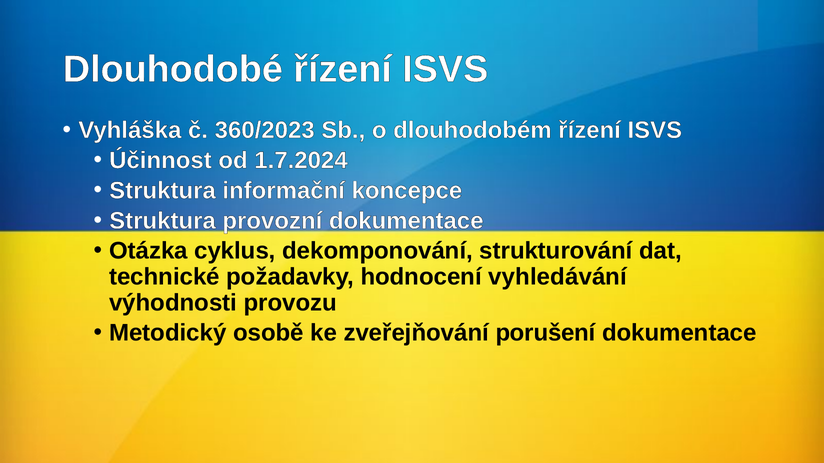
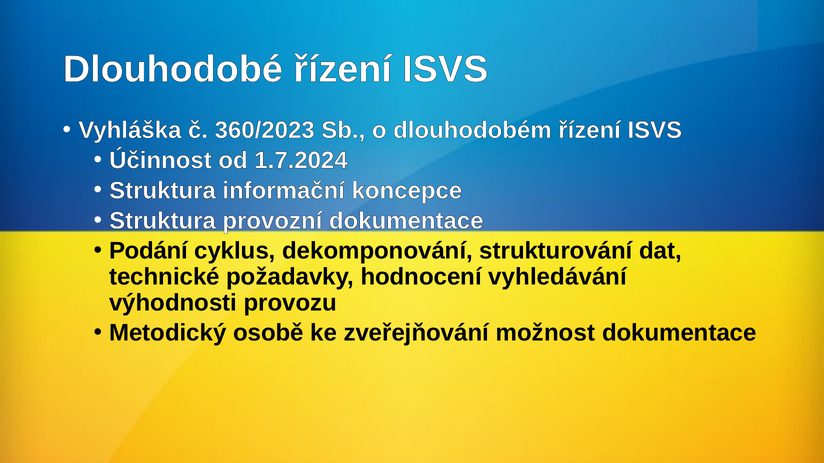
Otázka: Otázka -> Podání
porušení: porušení -> možnost
